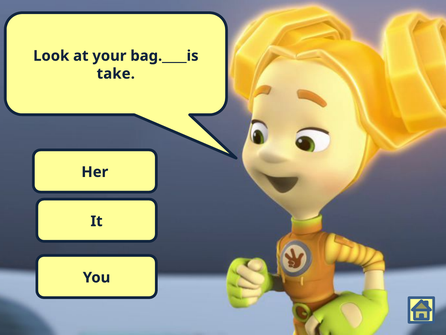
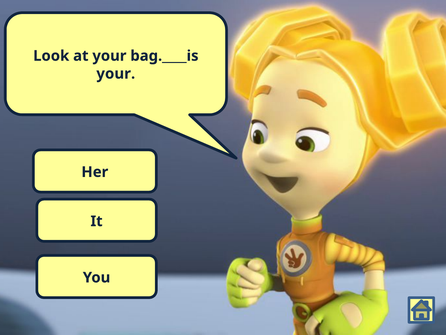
take at (116, 74): take -> your
